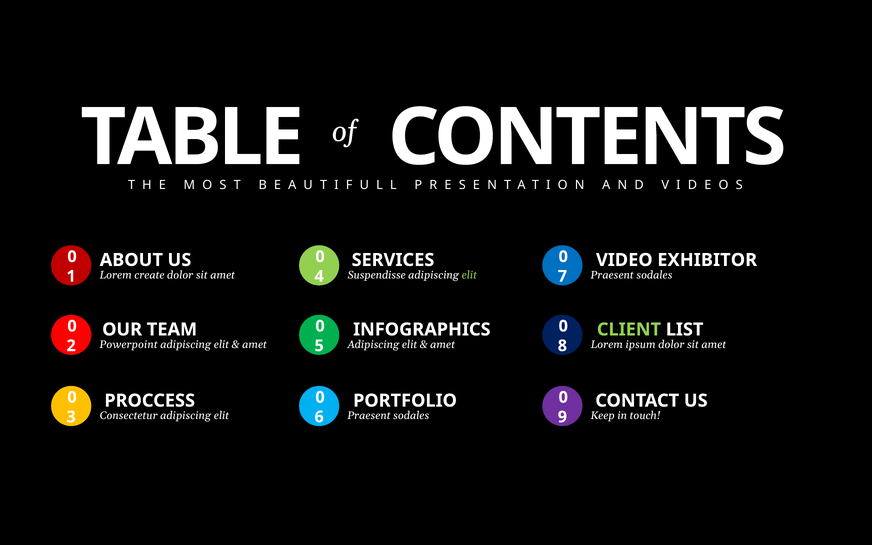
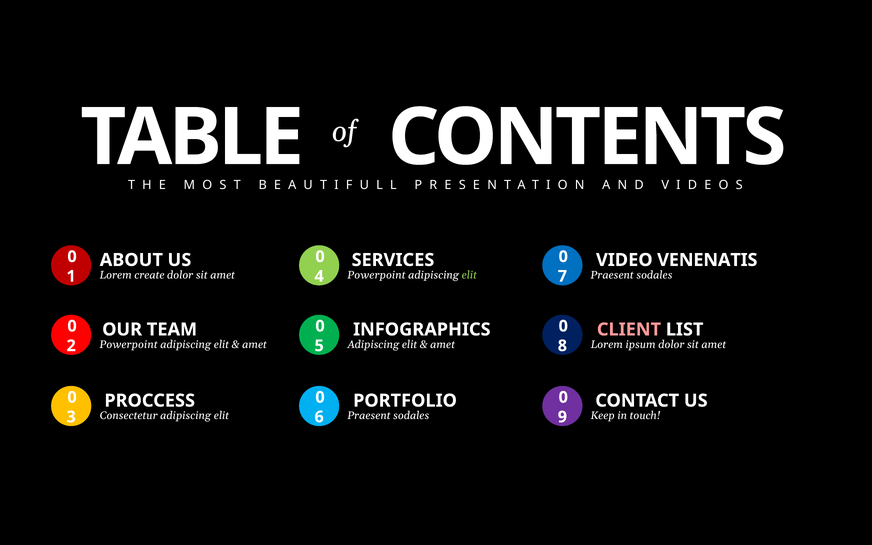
EXHIBITOR: EXHIBITOR -> VENENATIS
Suspendisse at (377, 275): Suspendisse -> Powerpoint
CLIENT colour: light green -> pink
